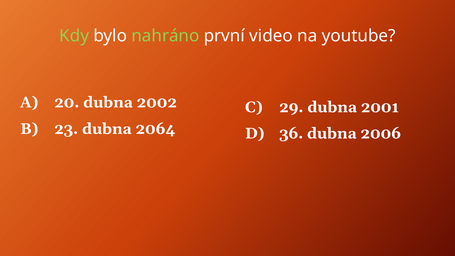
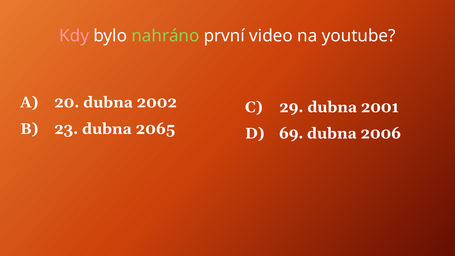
Kdy colour: light green -> pink
2064: 2064 -> 2065
36: 36 -> 69
